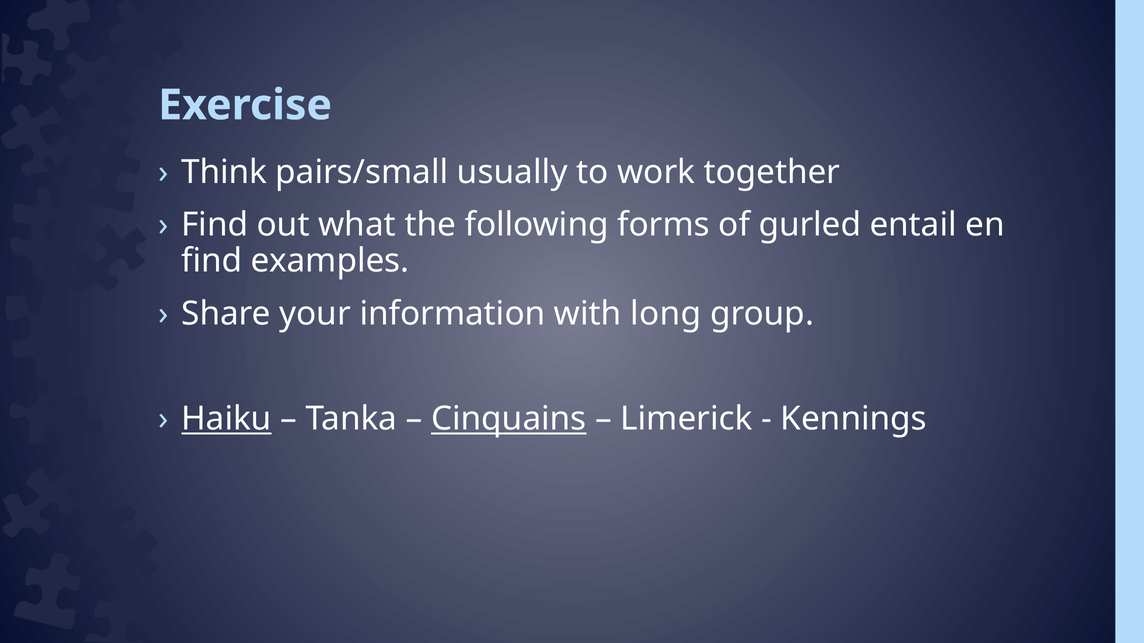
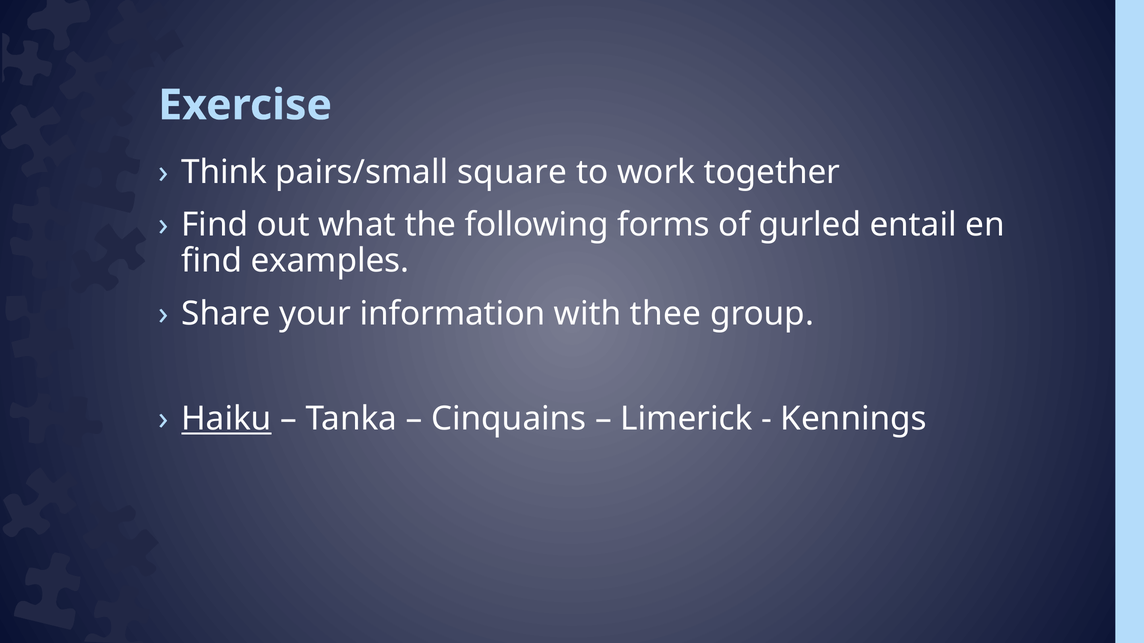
usually: usually -> square
long: long -> thee
Cinquains underline: present -> none
